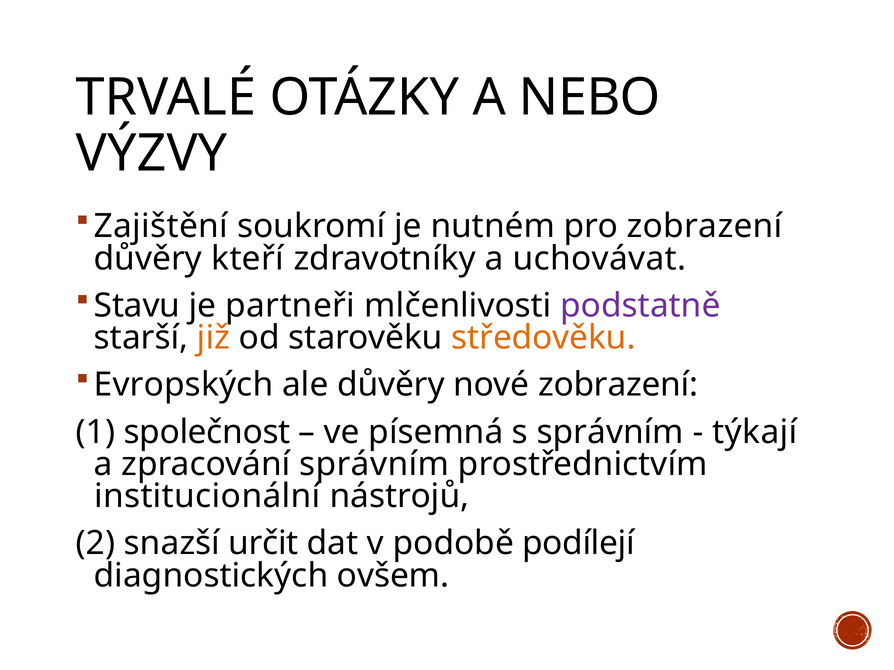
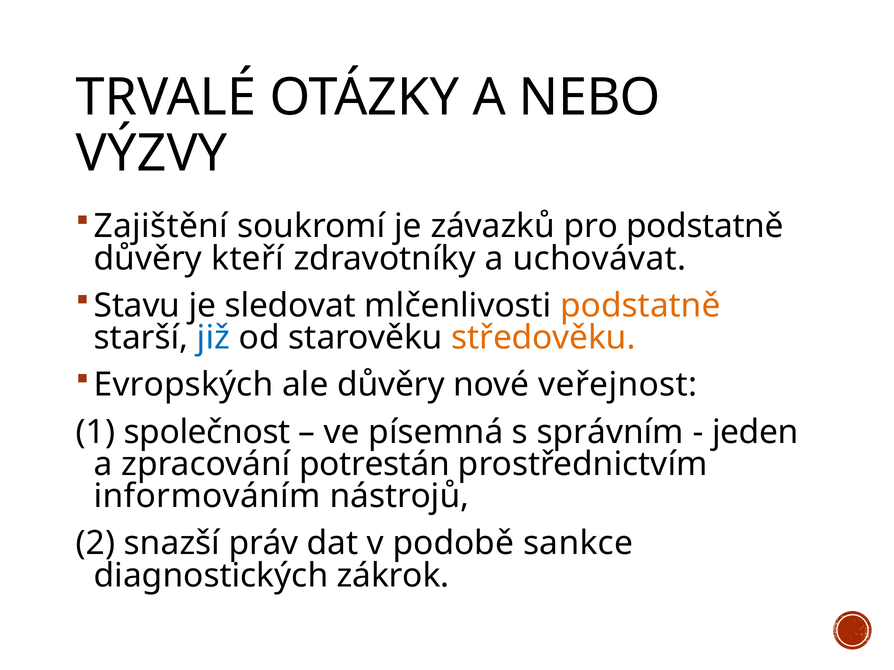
nutném: nutném -> závazků
pro zobrazení: zobrazení -> podstatně
partneři: partneři -> sledovat
podstatně at (640, 306) colour: purple -> orange
již colour: orange -> blue
nové zobrazení: zobrazení -> veřejnost
týkají: týkají -> jeden
zpracování správním: správním -> potrestán
institucionální: institucionální -> informováním
určit: určit -> práv
podílejí: podílejí -> sankce
ovšem: ovšem -> zákrok
